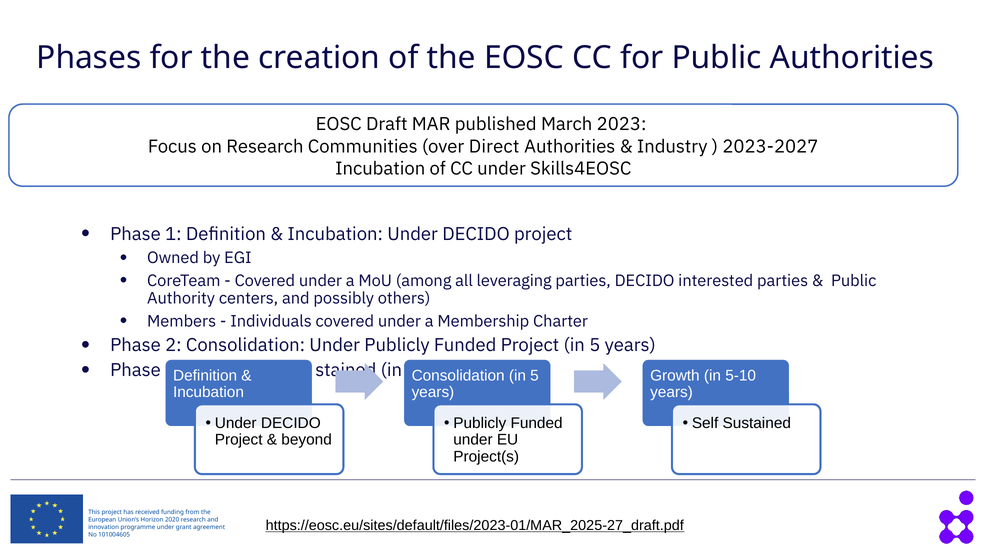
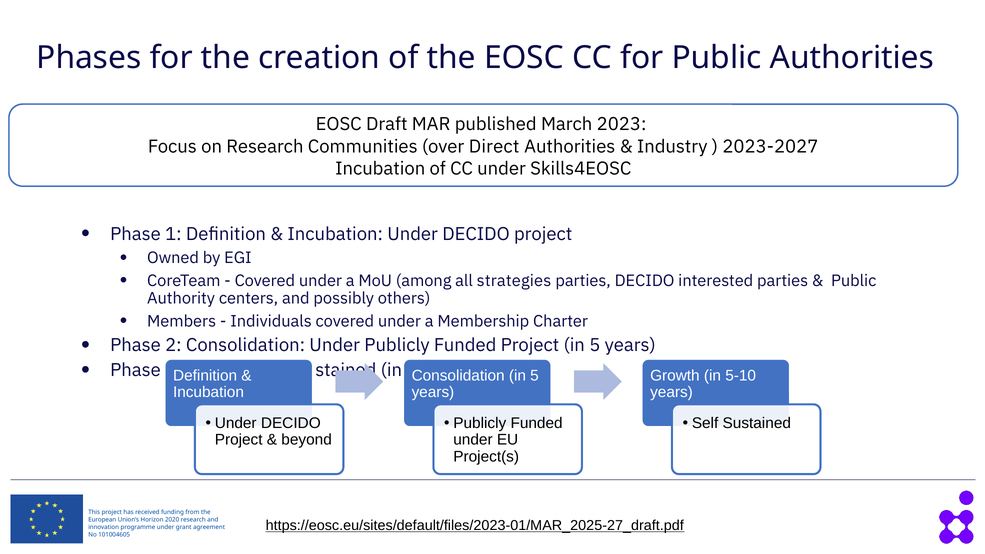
leveraging: leveraging -> strategies
